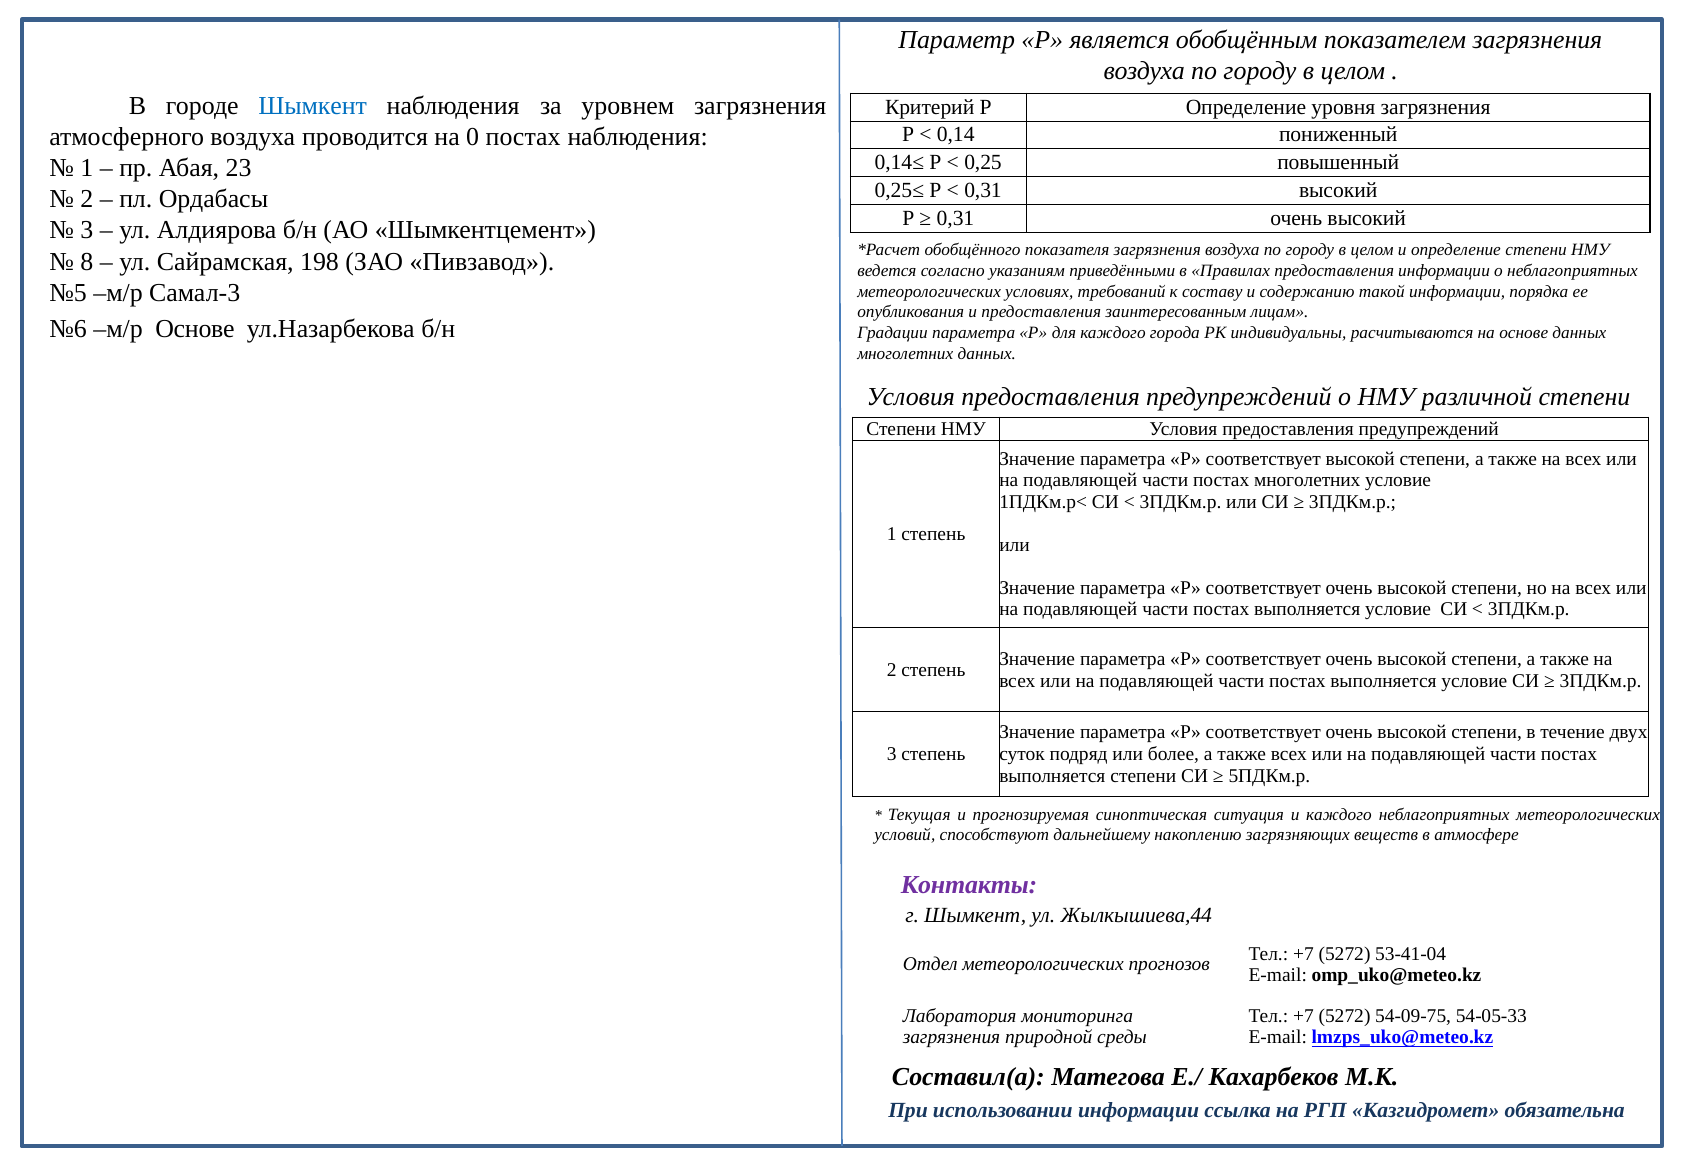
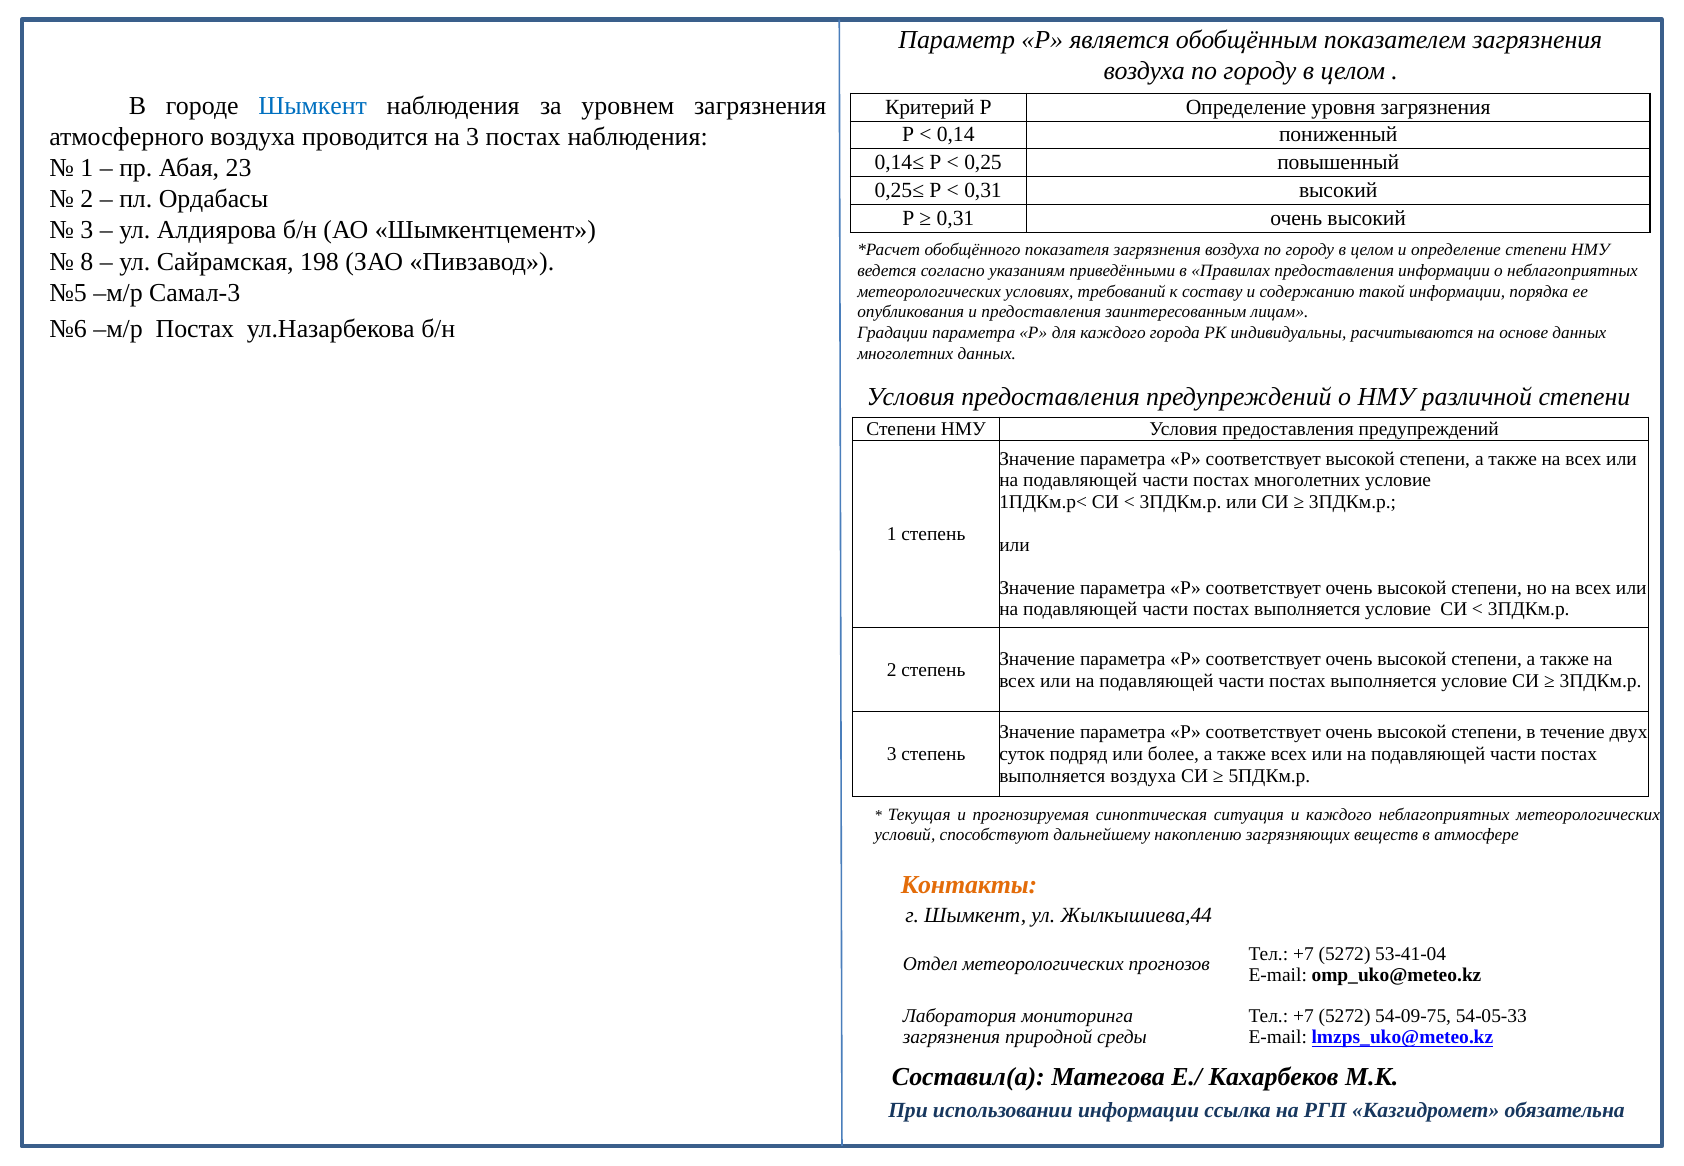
на 0: 0 -> 3
м/р Основе: Основе -> Постах
выполняется степени: степени -> воздуха
Контакты colour: purple -> orange
